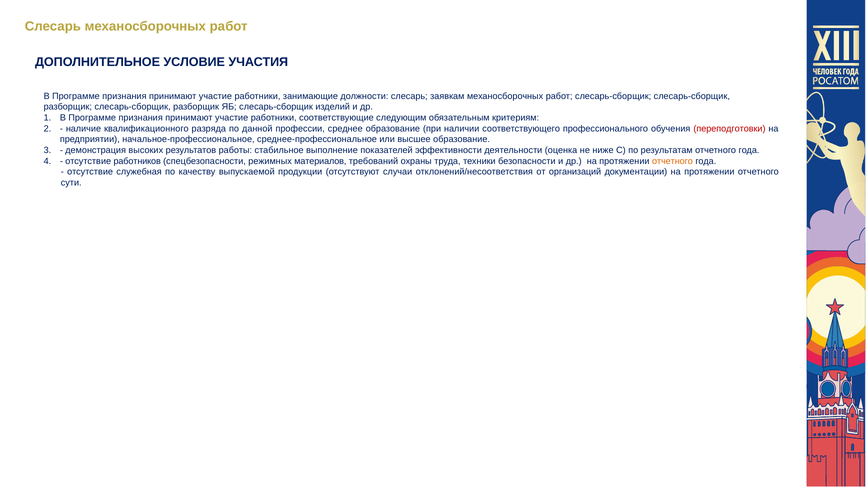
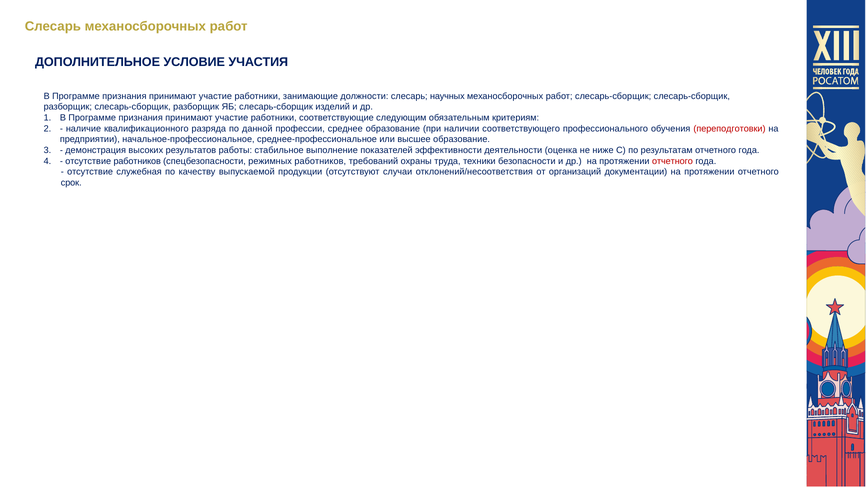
заявкам: заявкам -> научных
режимных материалов: материалов -> работников
отчетного at (672, 161) colour: orange -> red
сути: сути -> срок
